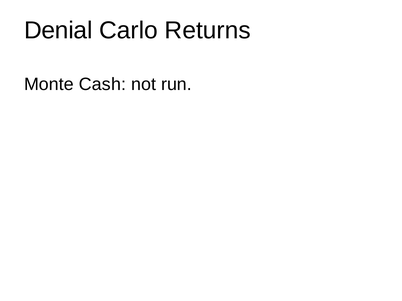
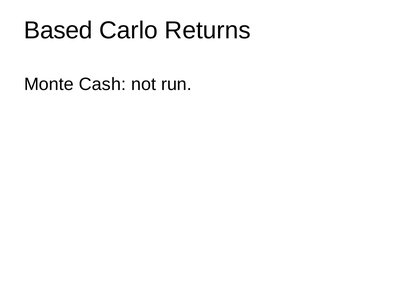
Denial: Denial -> Based
